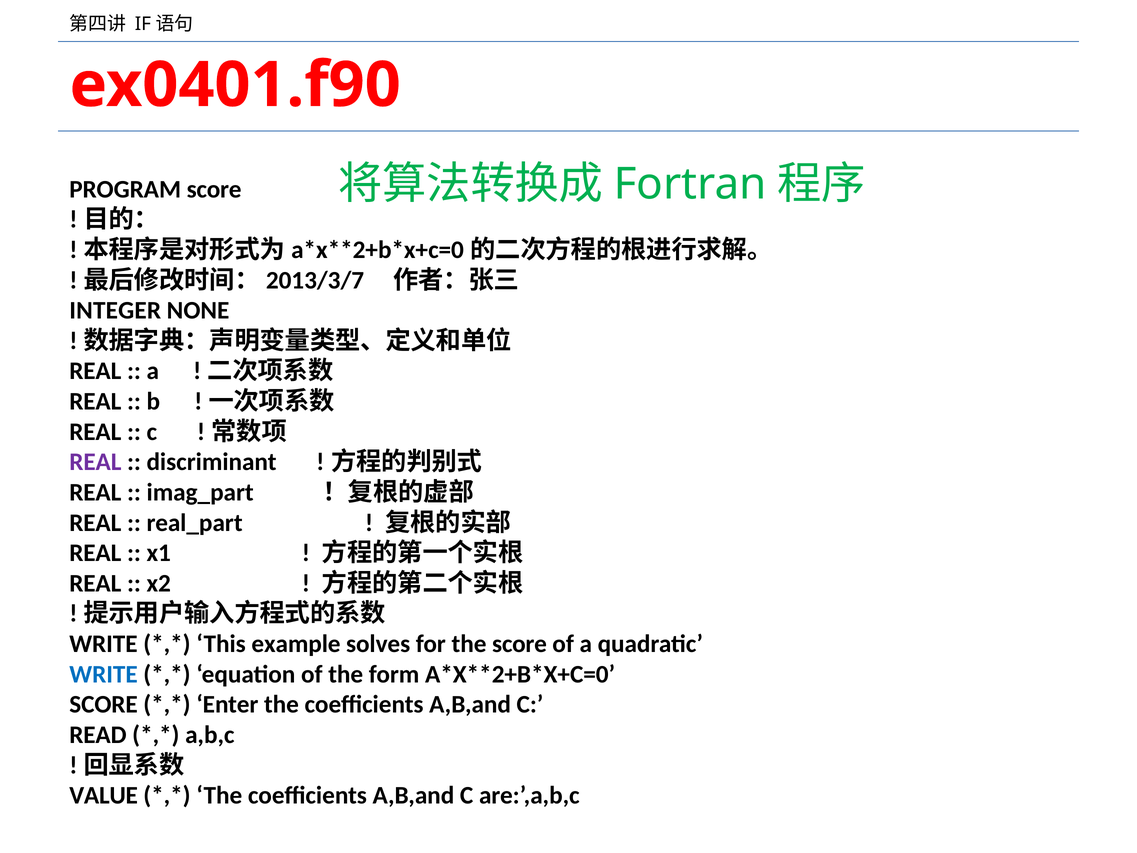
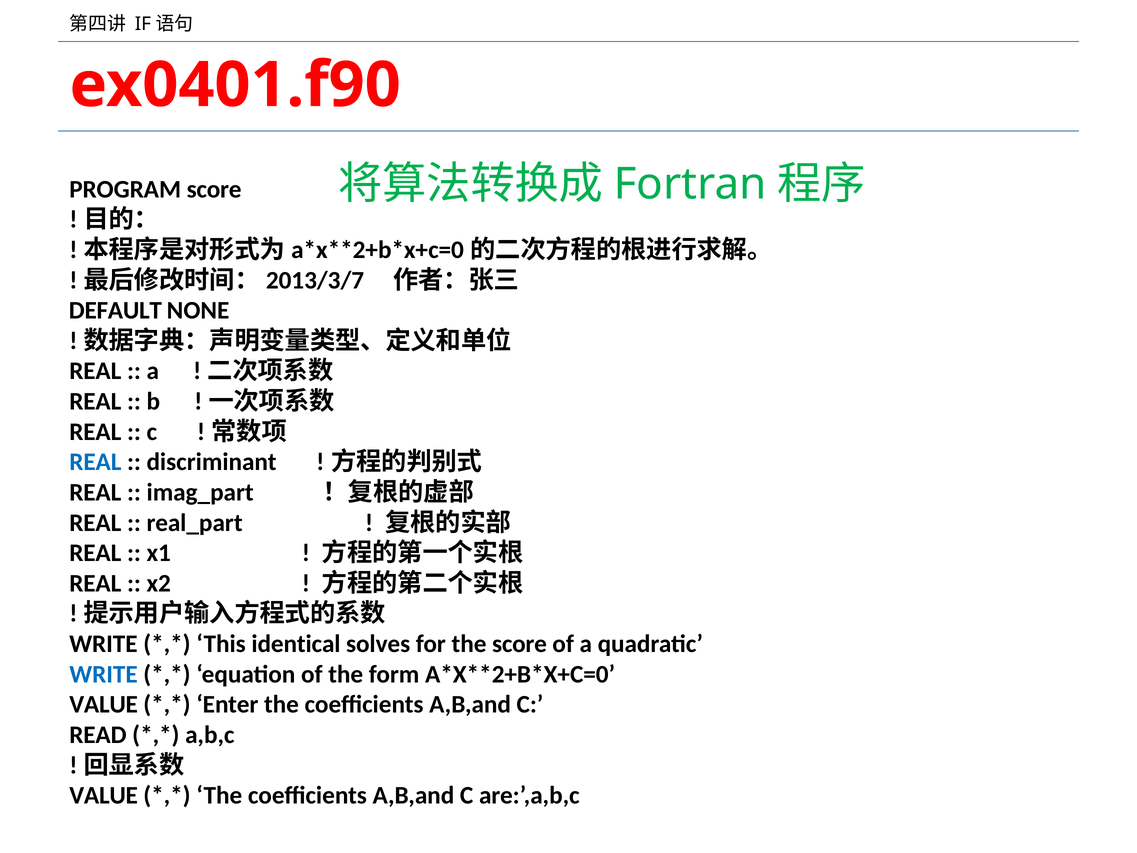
INTEGER: INTEGER -> DEFAULT
REAL at (95, 462) colour: purple -> blue
example: example -> identical
SCORE at (104, 704): SCORE -> VALUE
